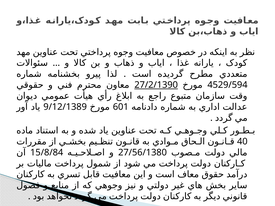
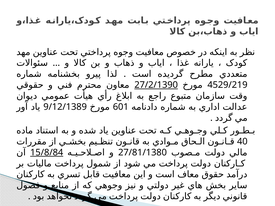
4529/594: 4529/594 -> 4529/219
15/8/84 underline: none -> present
27/56/1380: 27/56/1380 -> 27/81/1380
